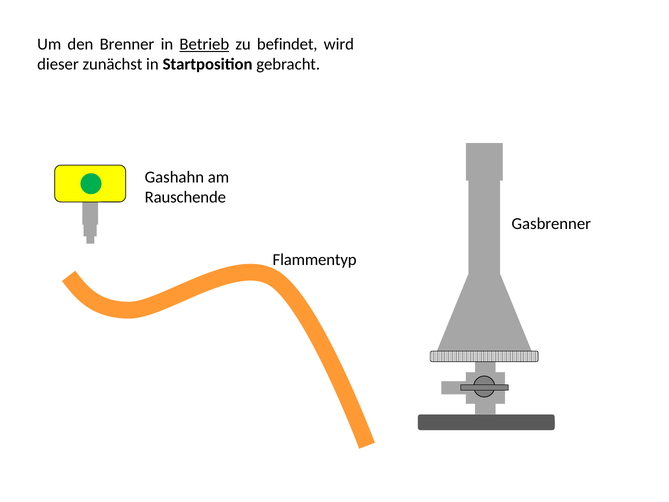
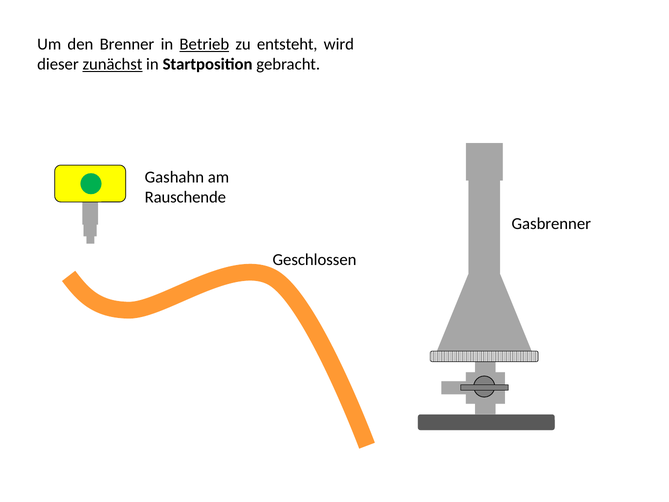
befindet: befindet -> entsteht
zunächst underline: none -> present
Flammentyp: Flammentyp -> Geschlossen
